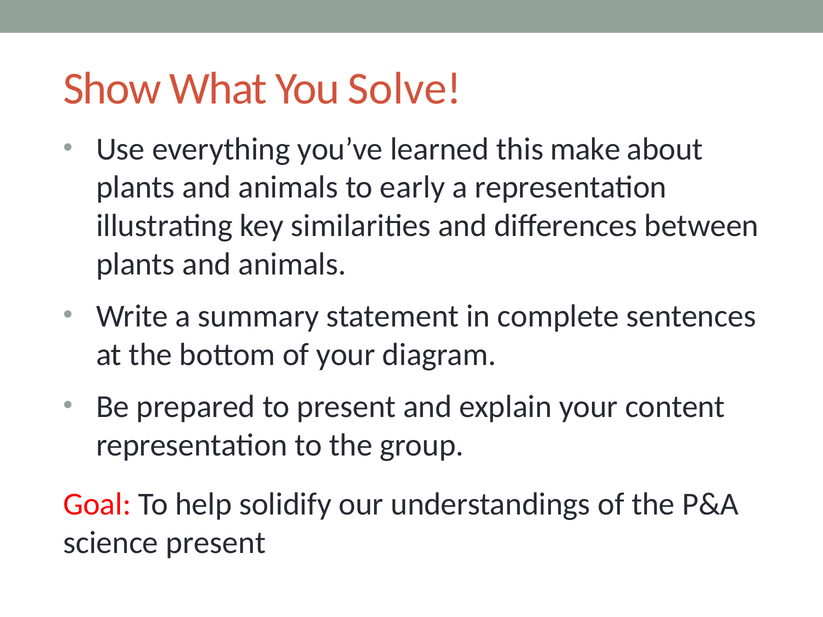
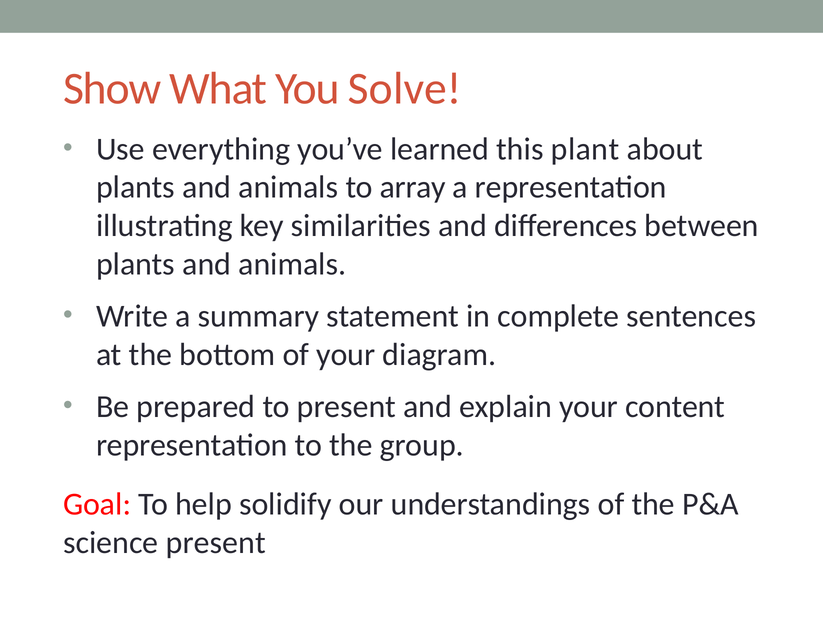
make: make -> plant
early: early -> array
